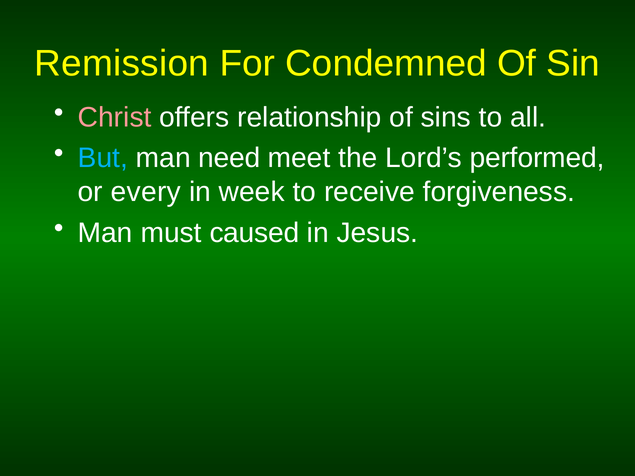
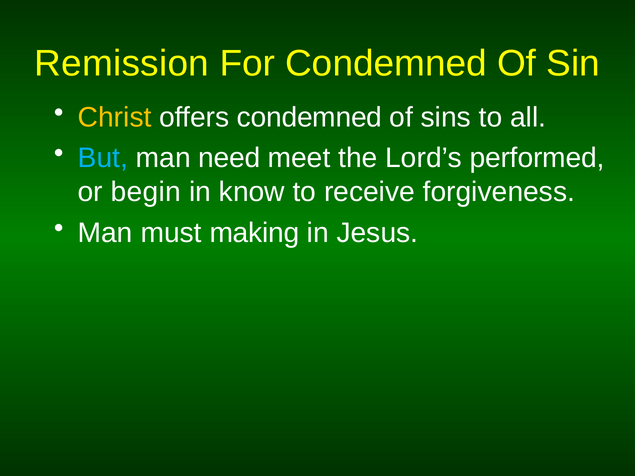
Christ colour: pink -> yellow
offers relationship: relationship -> condemned
every: every -> begin
week: week -> know
caused: caused -> making
